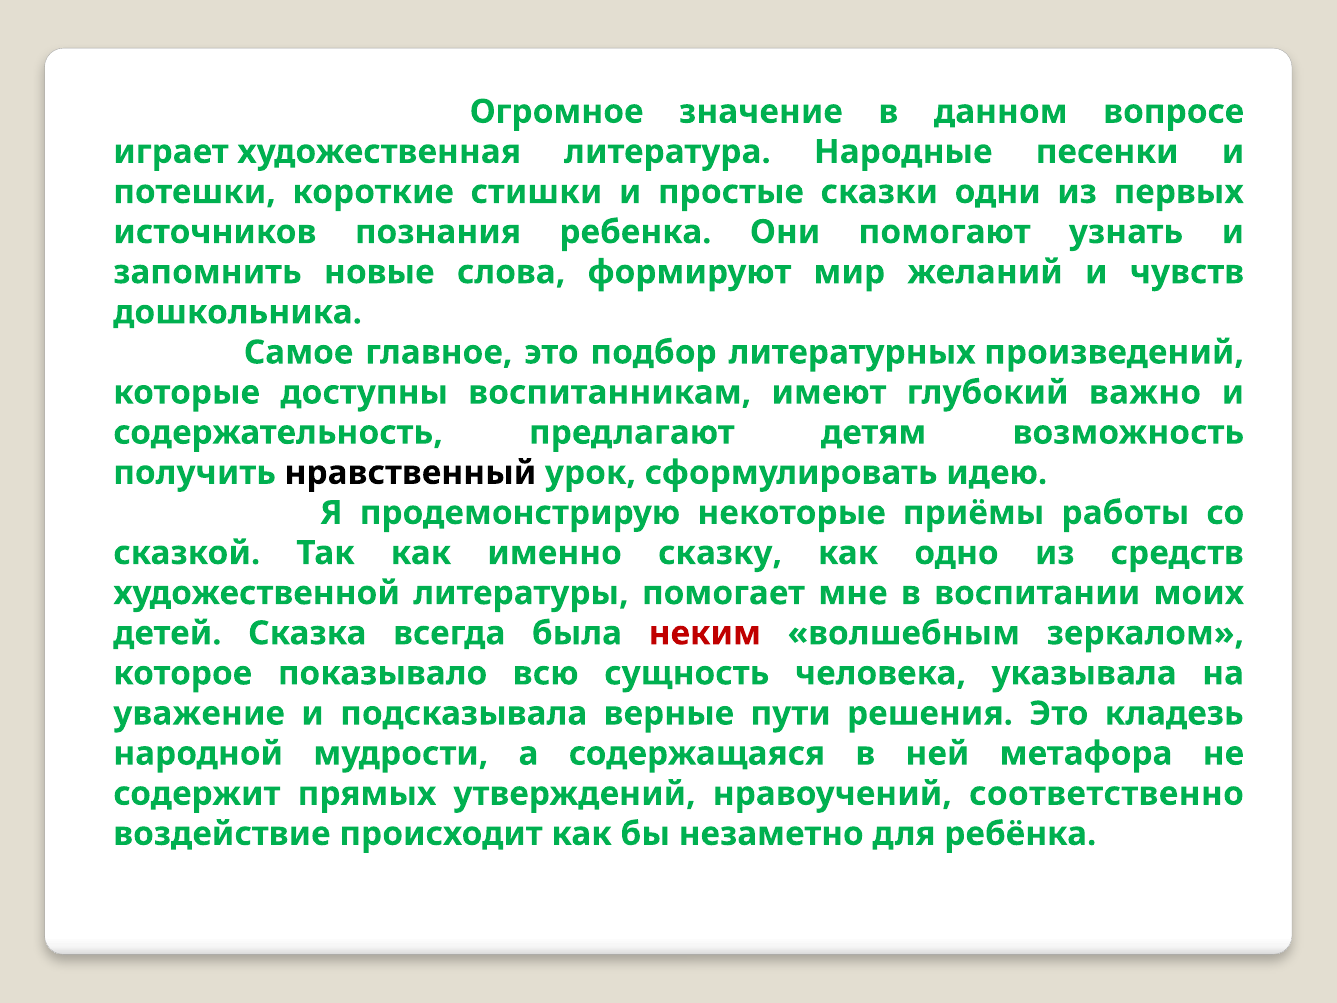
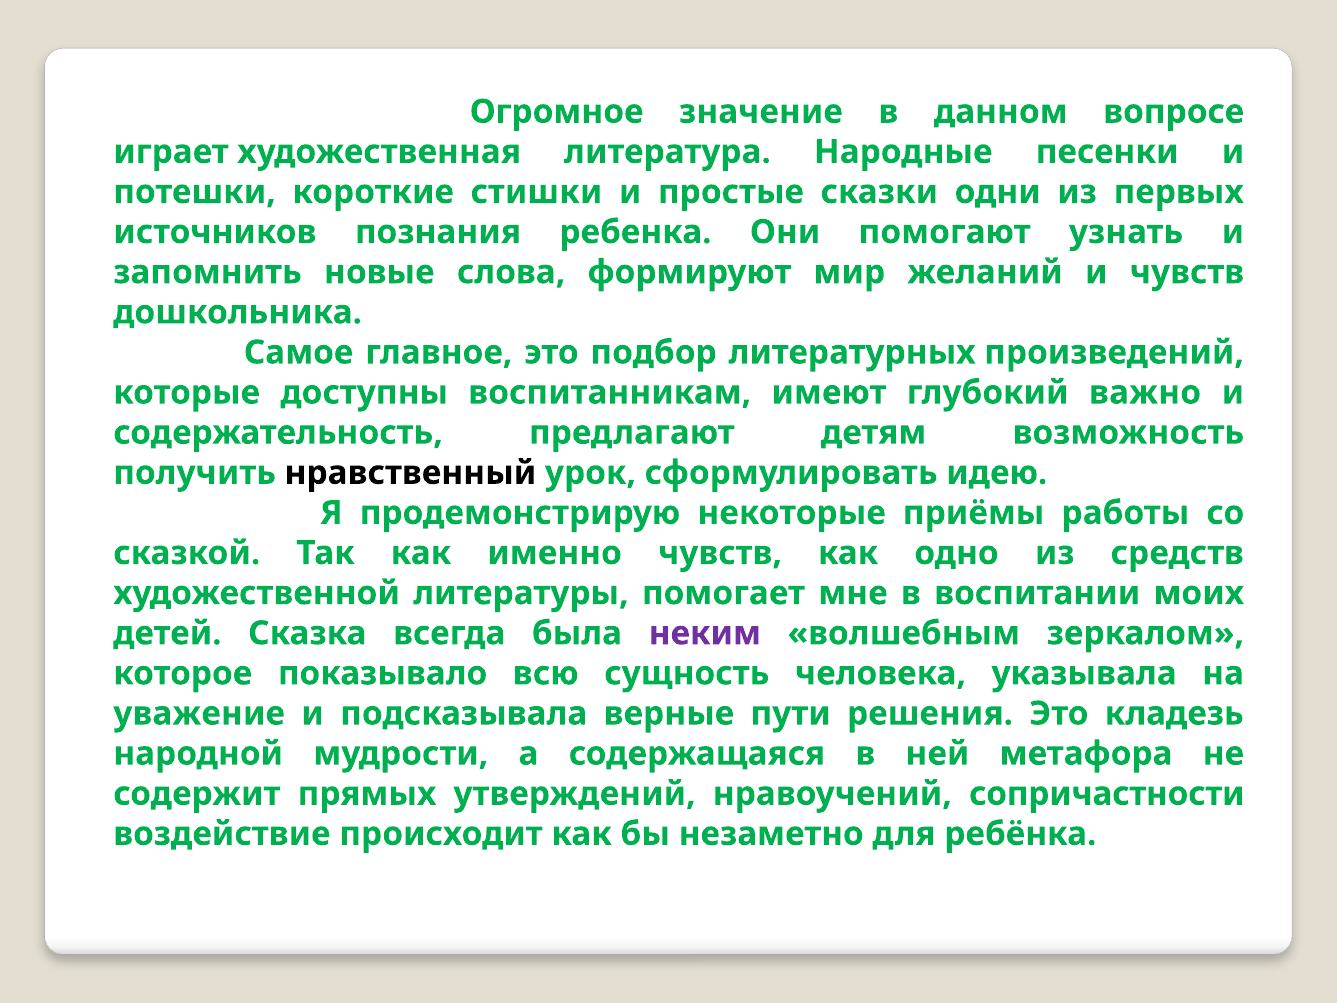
именно сказку: сказку -> чувств
неким colour: red -> purple
соответственно: соответственно -> сопричастности
